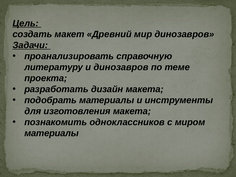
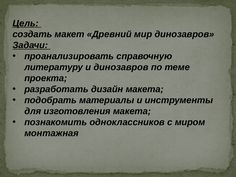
материалы at (52, 133): материалы -> монтажная
